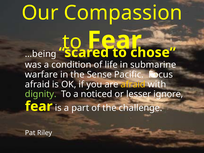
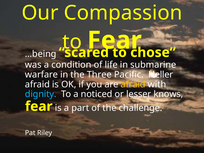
Sense: Sense -> Three
Focus: Focus -> Heller
dignity colour: light green -> light blue
ignore: ignore -> knows
